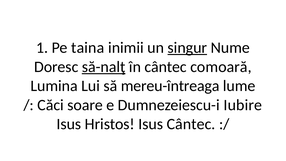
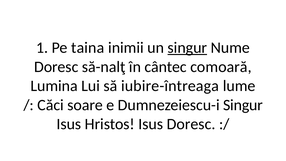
să-nalţ underline: present -> none
mereu-întreaga: mereu-întreaga -> iubire-întreaga
Dumnezeiescu-i Iubire: Iubire -> Singur
Isus Cântec: Cântec -> Doresc
